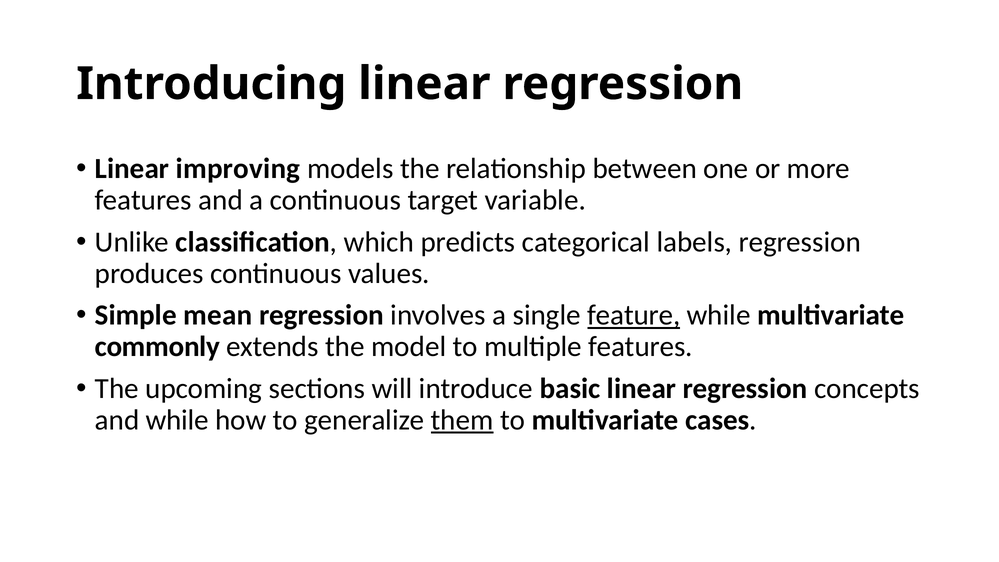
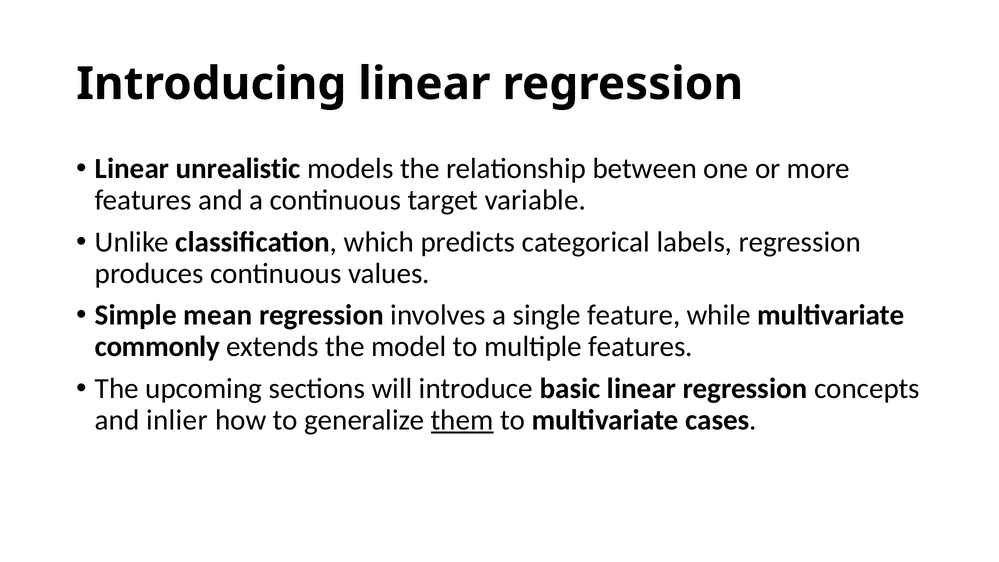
improving: improving -> unrealistic
feature underline: present -> none
and while: while -> inlier
